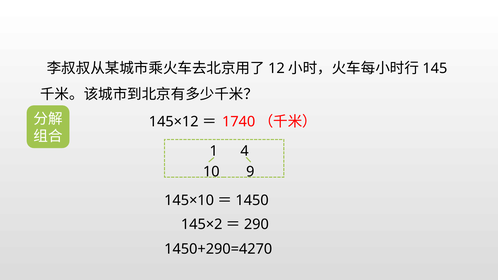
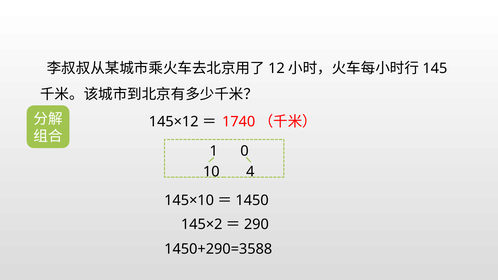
4: 4 -> 0
9: 9 -> 4
1450+290=4270: 1450+290=4270 -> 1450+290=3588
